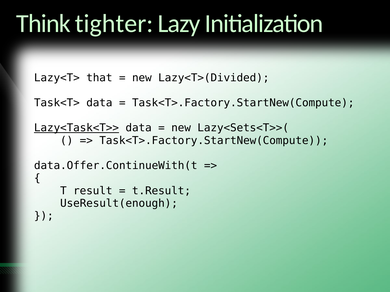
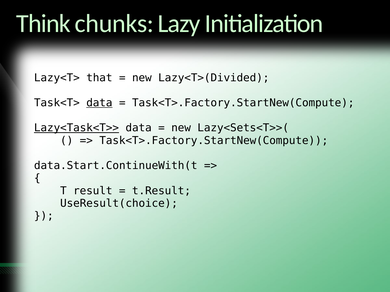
tighter: tighter -> chunks
data at (99, 103) underline: none -> present
data.Offer.ContinueWith(t: data.Offer.ContinueWith(t -> data.Start.ContinueWith(t
UseResult(enough: UseResult(enough -> UseResult(choice
